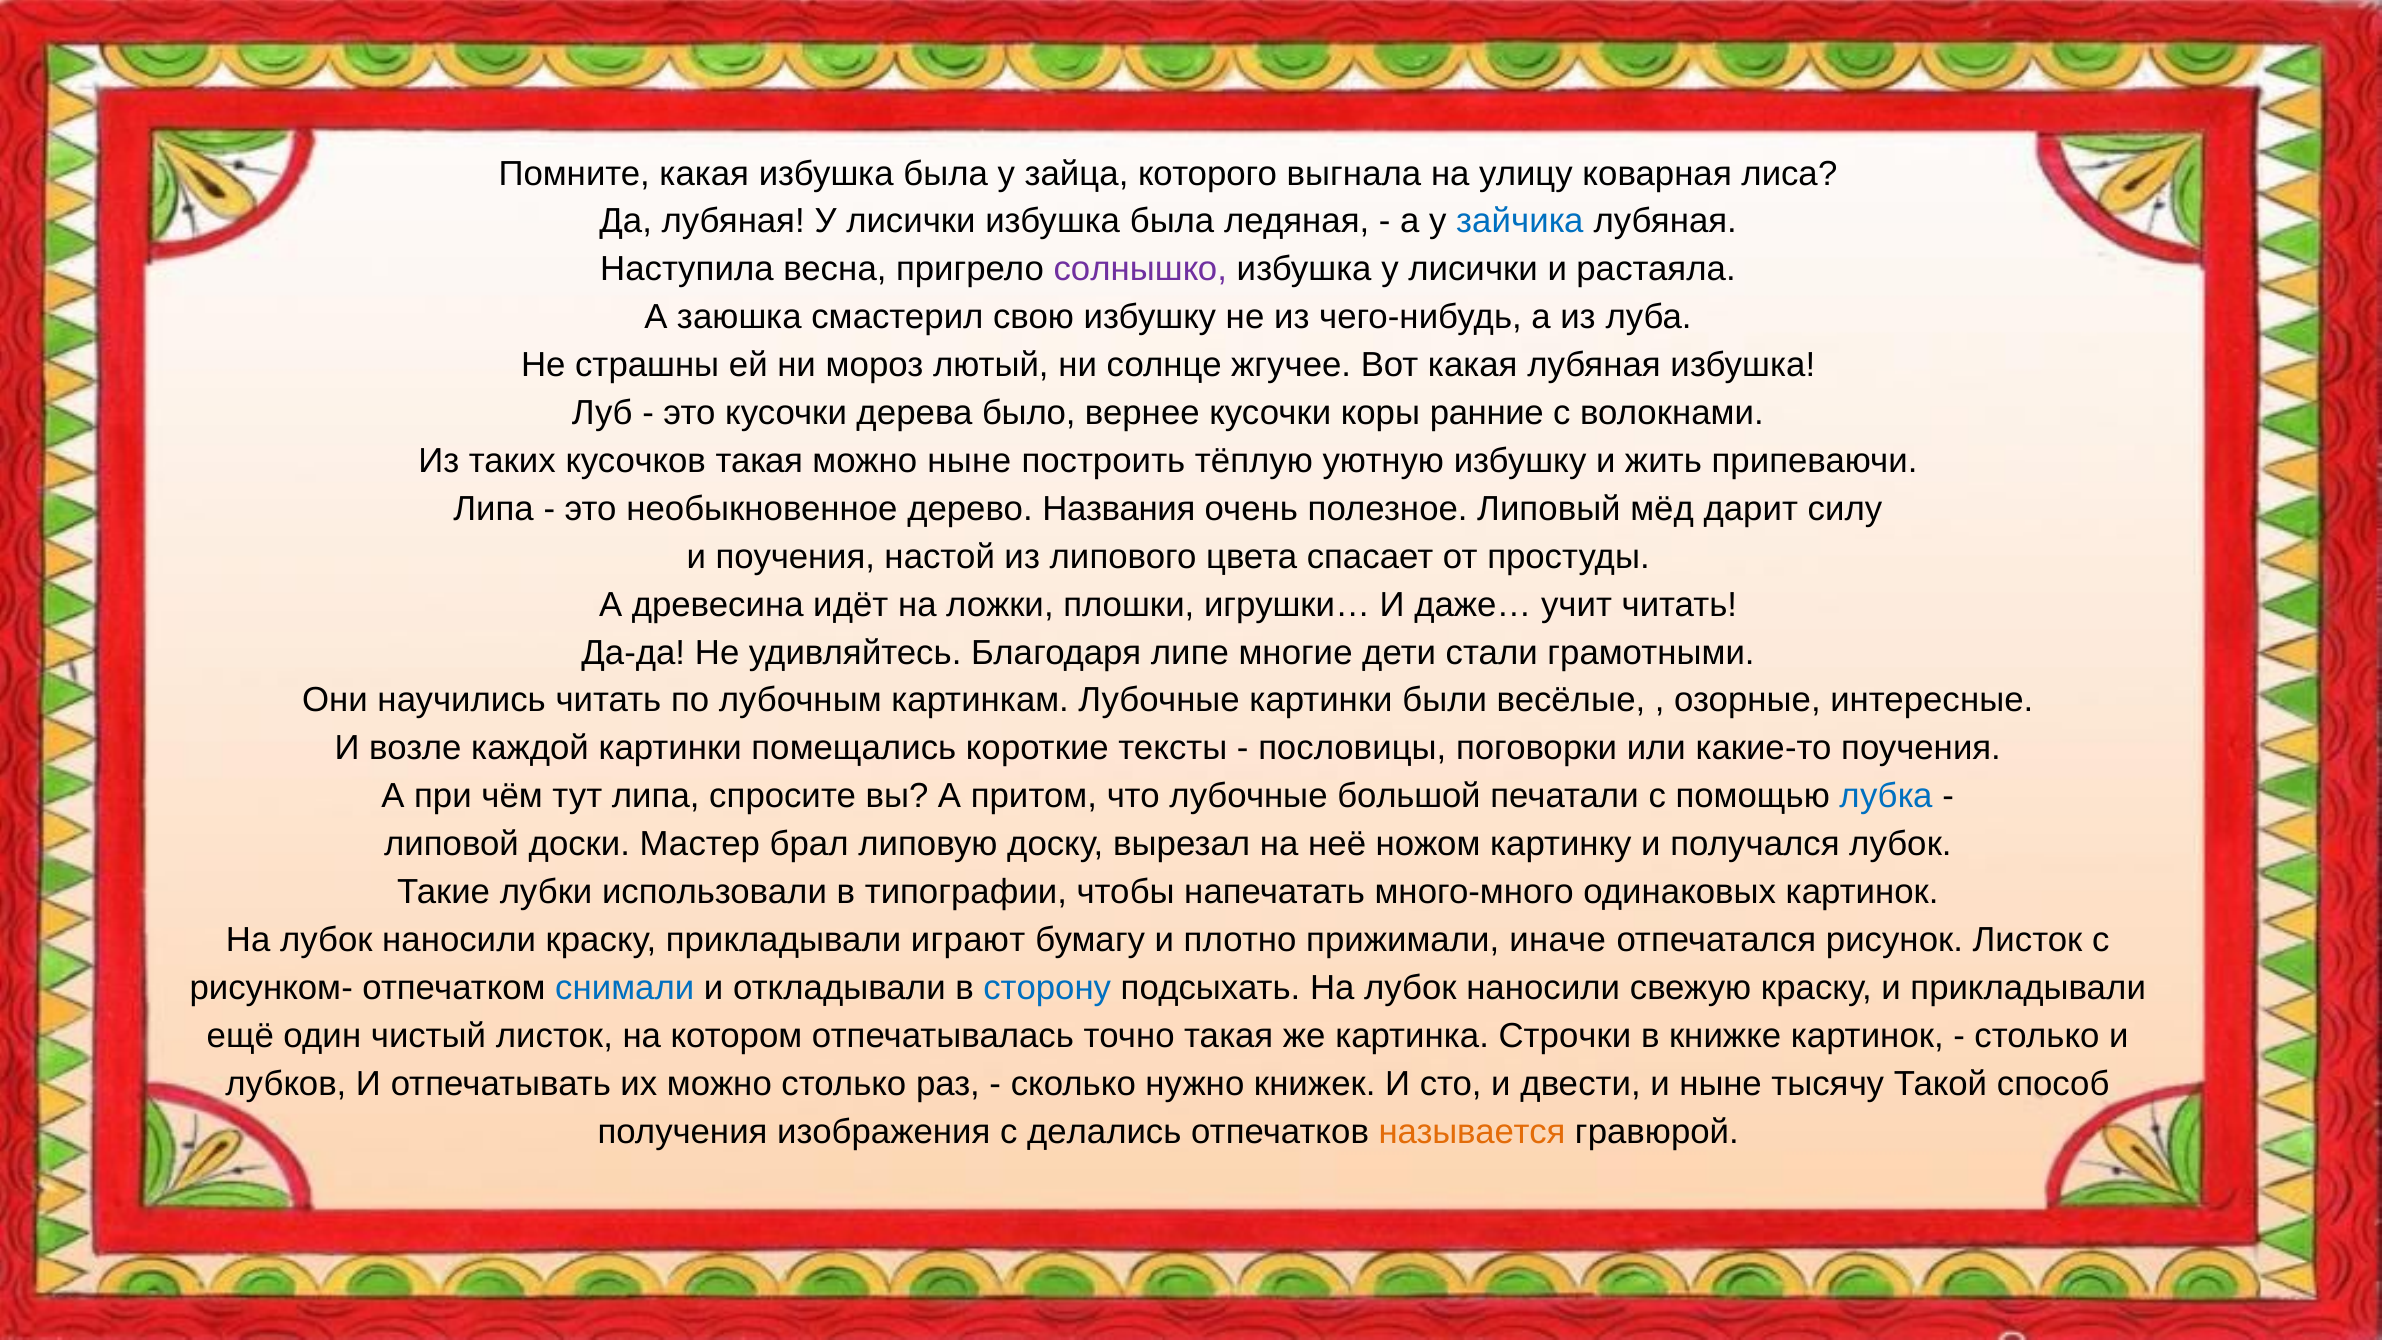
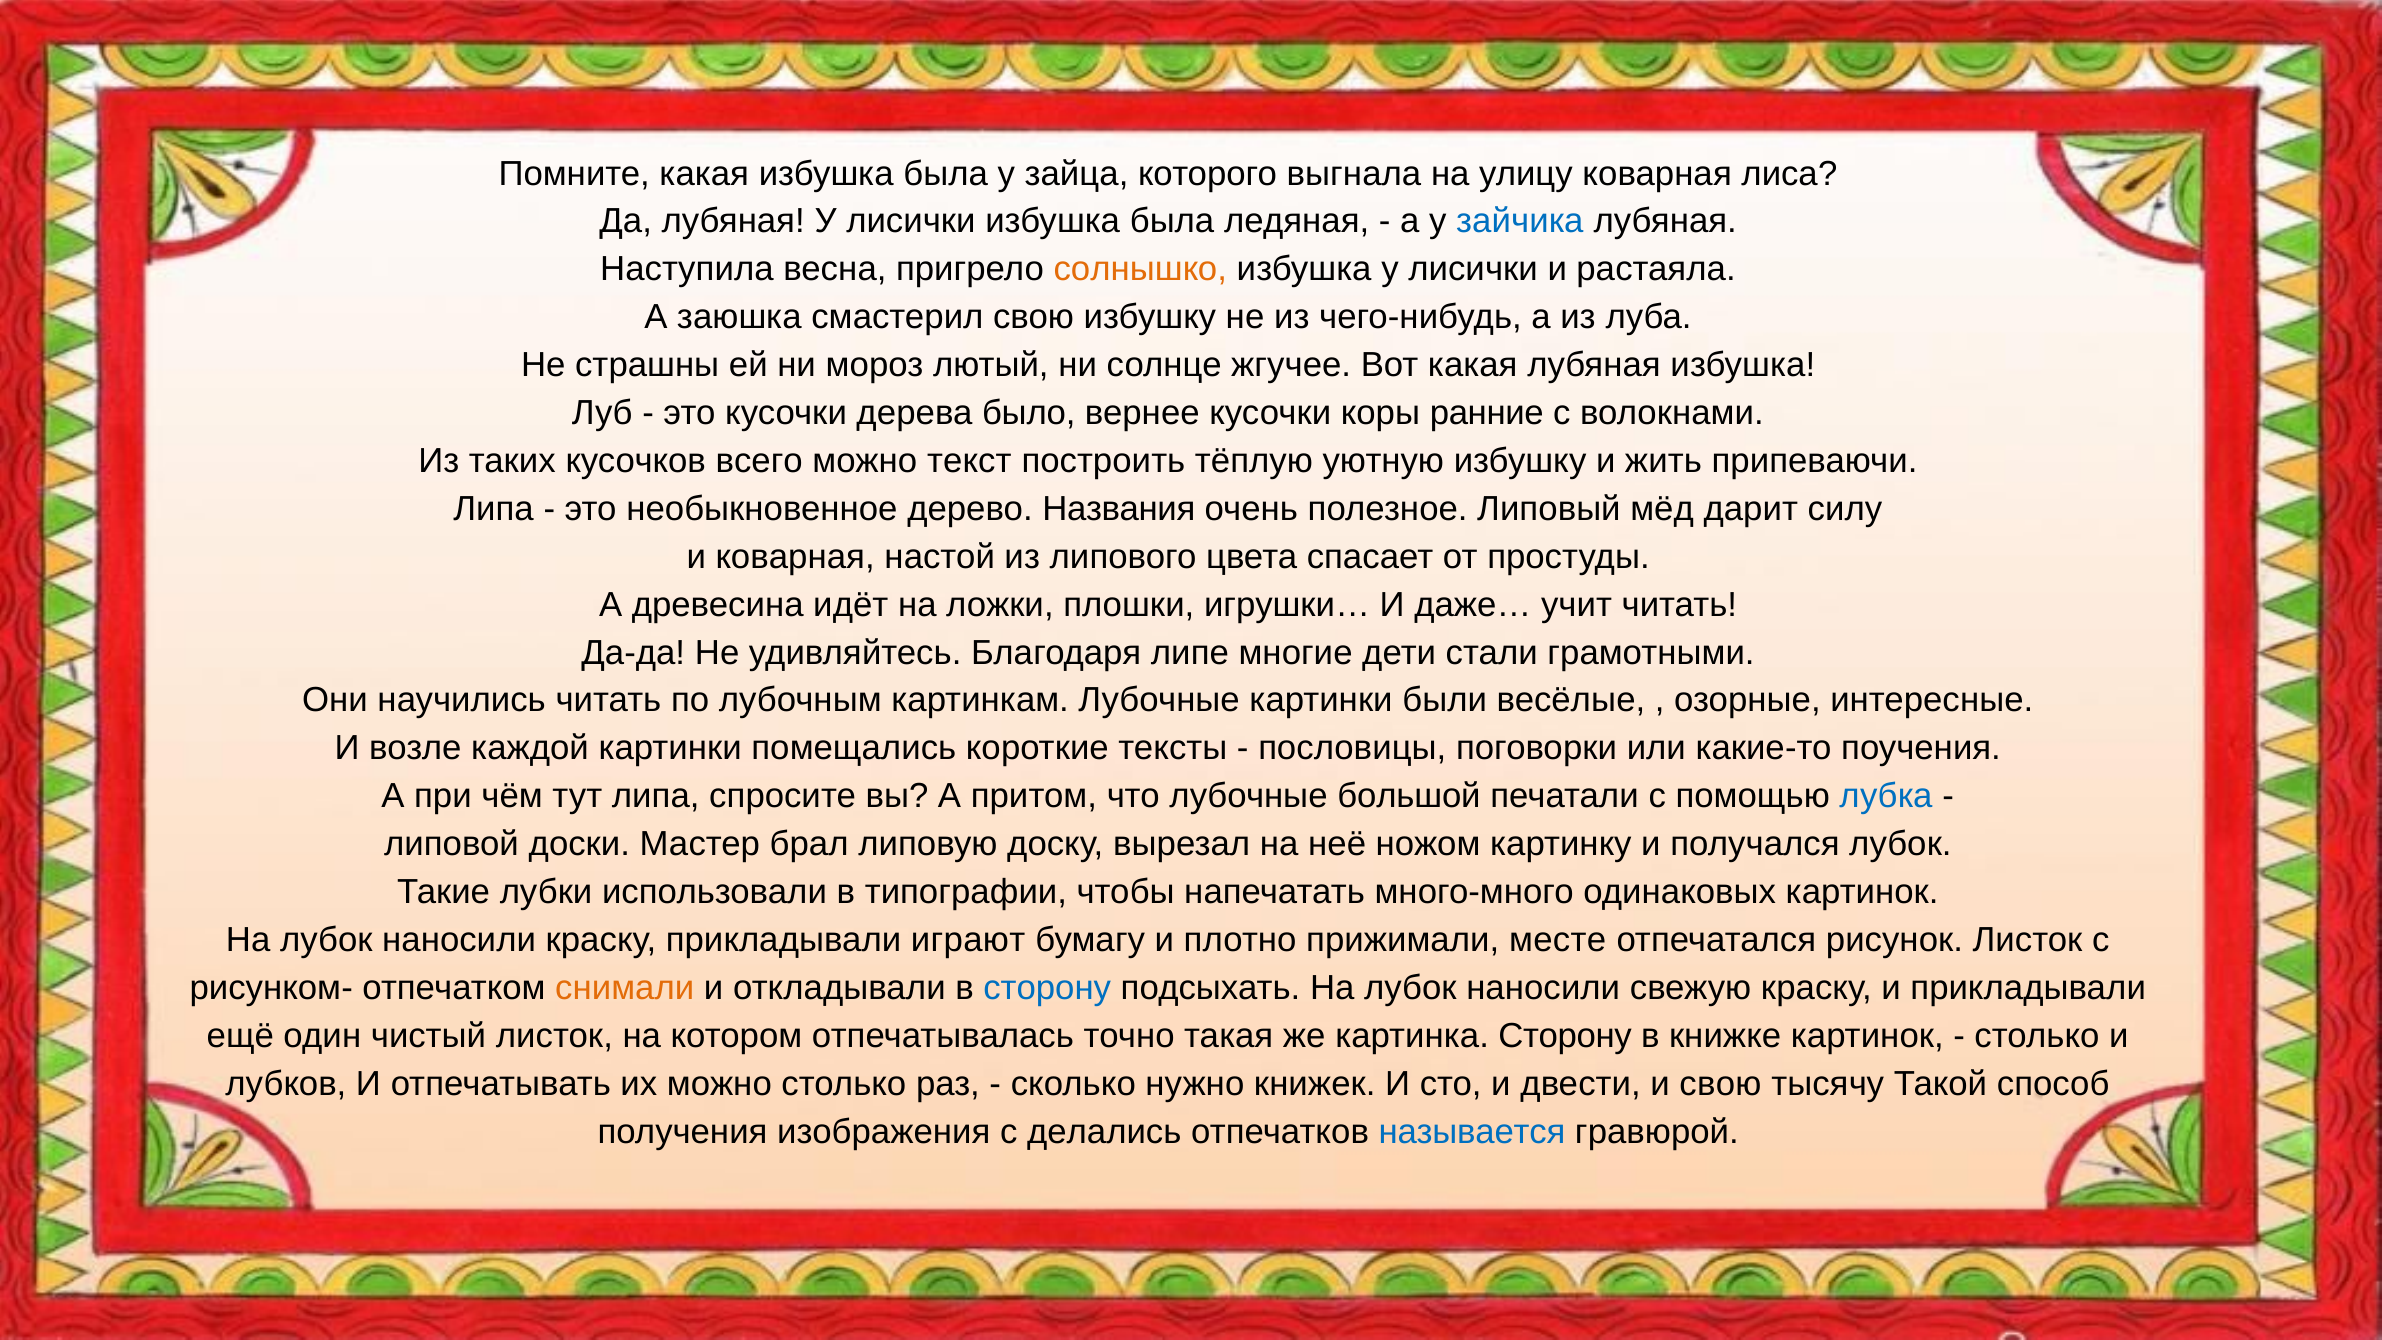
солнышко colour: purple -> orange
кусочков такая: такая -> всего
можно ныне: ныне -> текст
и поучения: поучения -> коварная
иначе: иначе -> месте
снимали colour: blue -> orange
картинка Строчки: Строчки -> Сторону
и ныне: ныне -> свою
называется colour: orange -> blue
